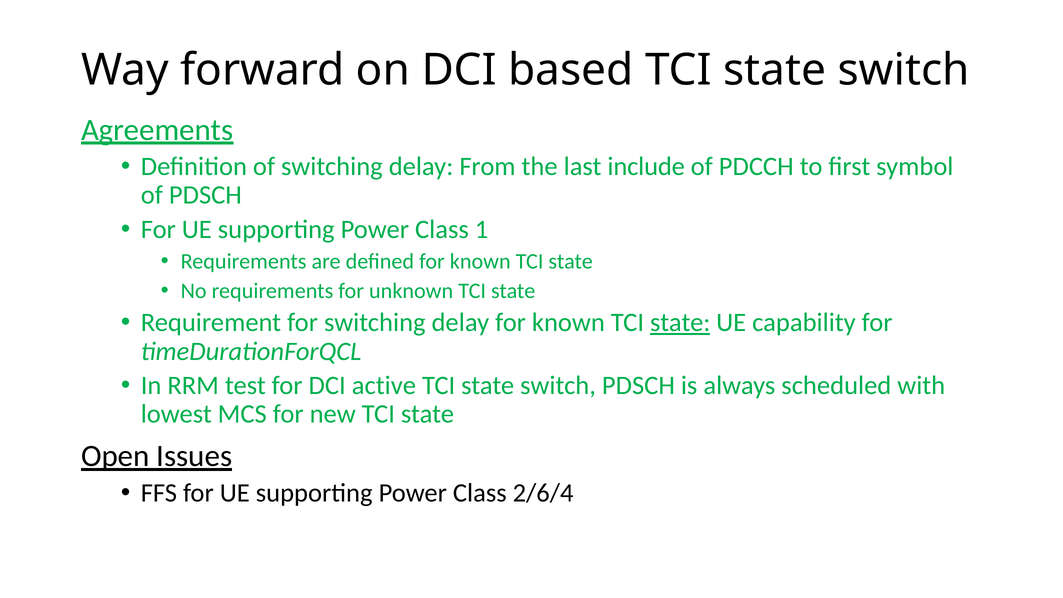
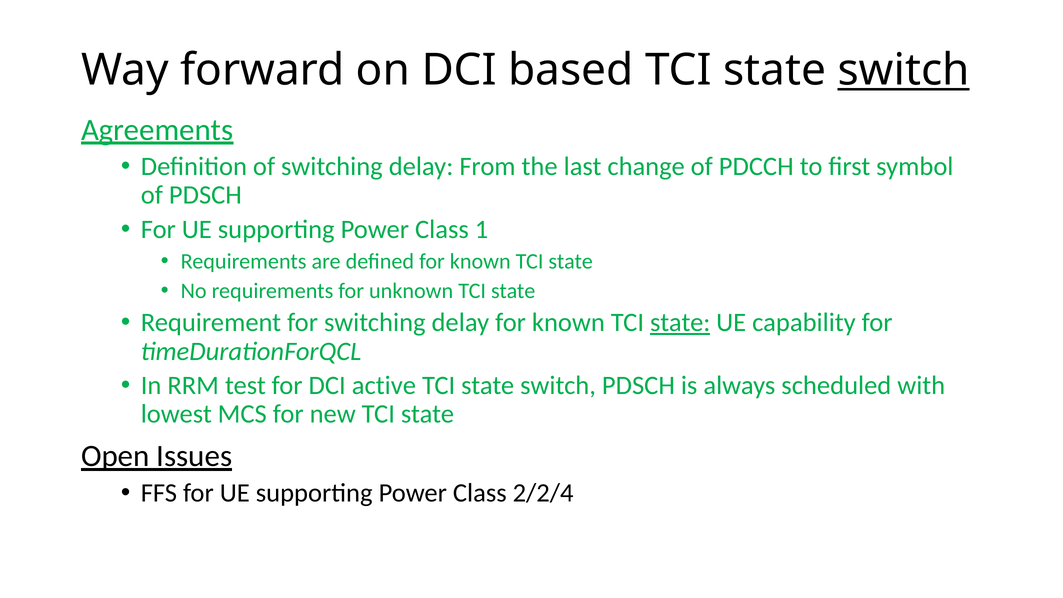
switch at (904, 70) underline: none -> present
include: include -> change
2/6/4: 2/6/4 -> 2/2/4
